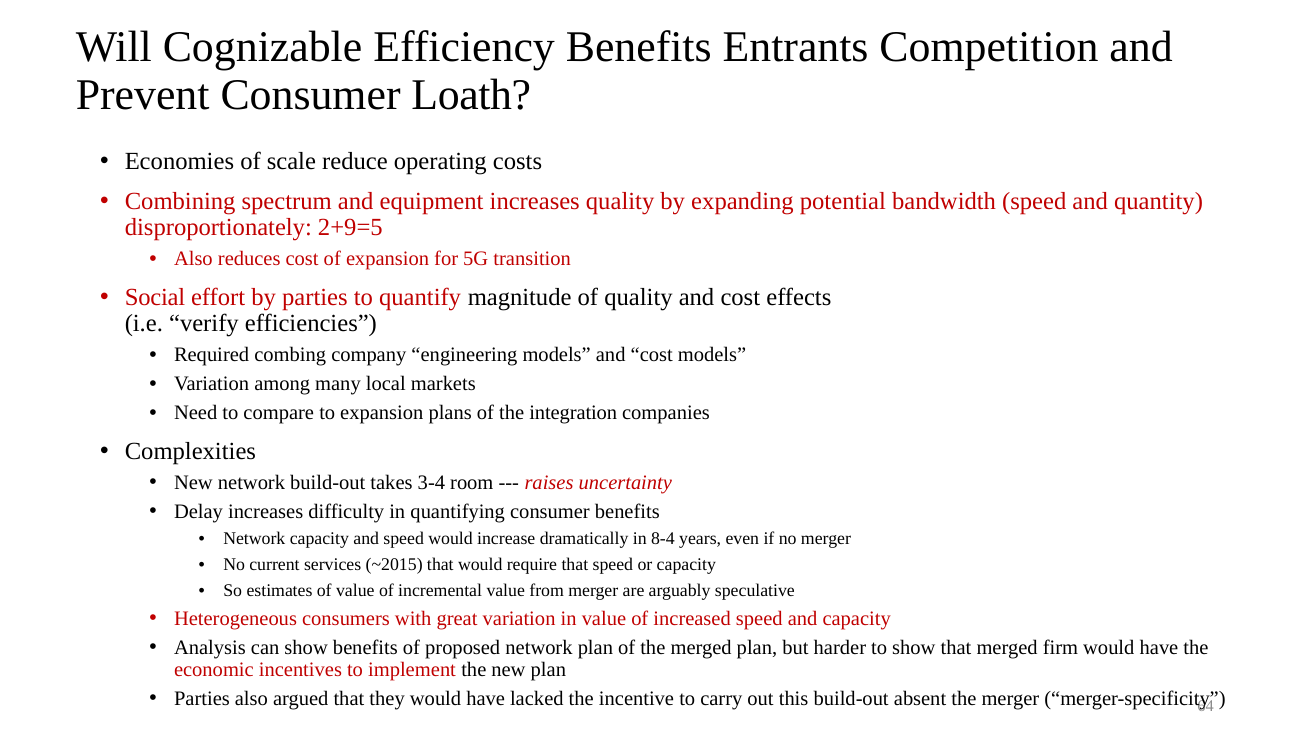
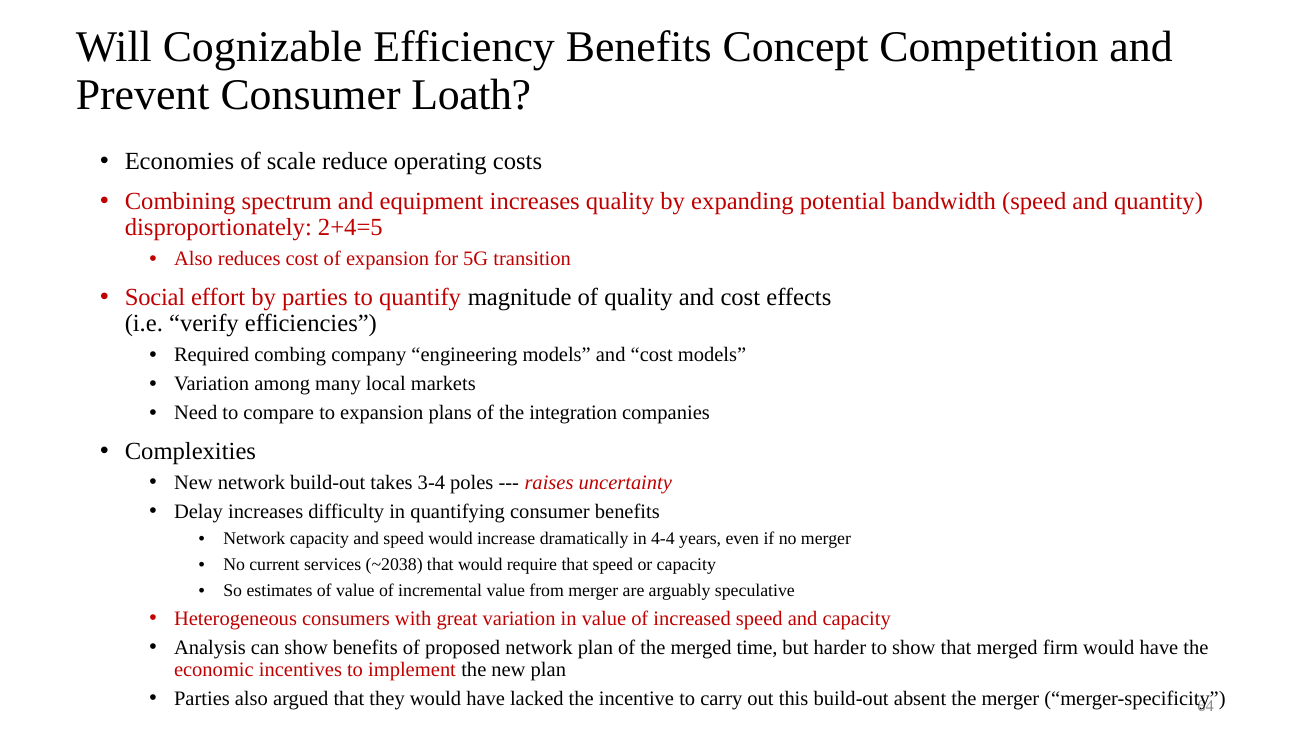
Entrants: Entrants -> Concept
2+9=5: 2+9=5 -> 2+4=5
room: room -> poles
8-4: 8-4 -> 4-4
~2015: ~2015 -> ~2038
merged plan: plan -> time
